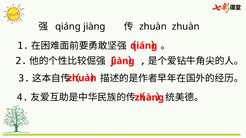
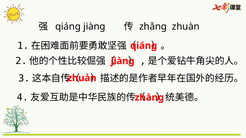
zhuàn at (153, 27): zhuàn -> zhǎng
